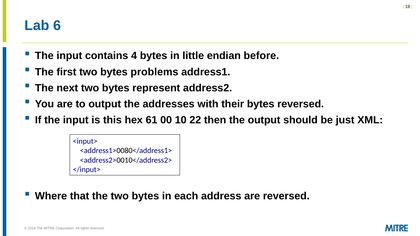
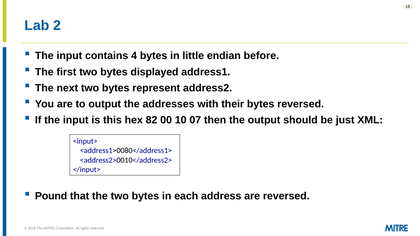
6: 6 -> 2
problems: problems -> displayed
61: 61 -> 82
22: 22 -> 07
Where: Where -> Pound
